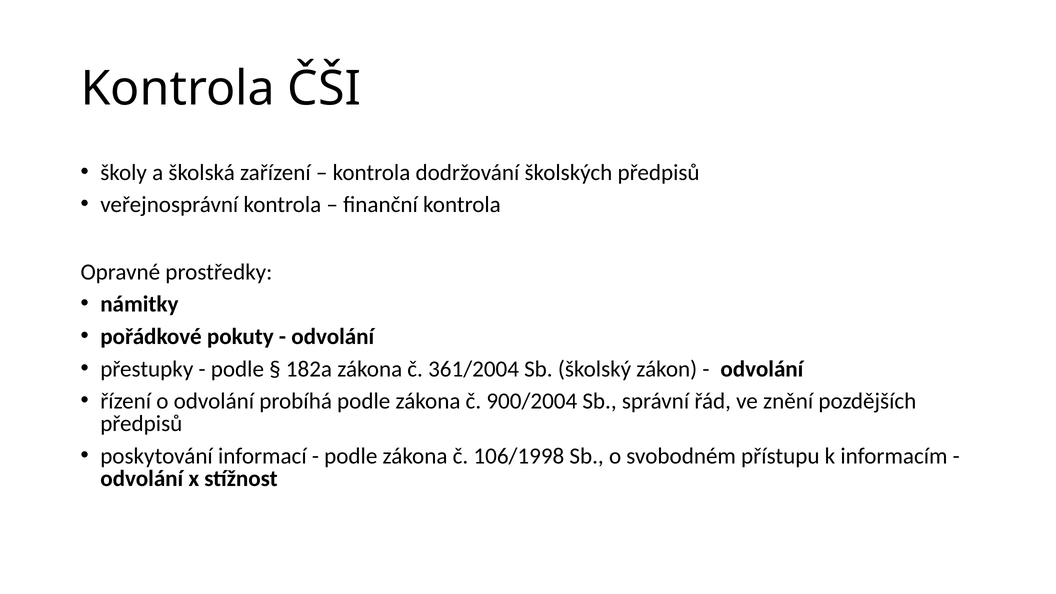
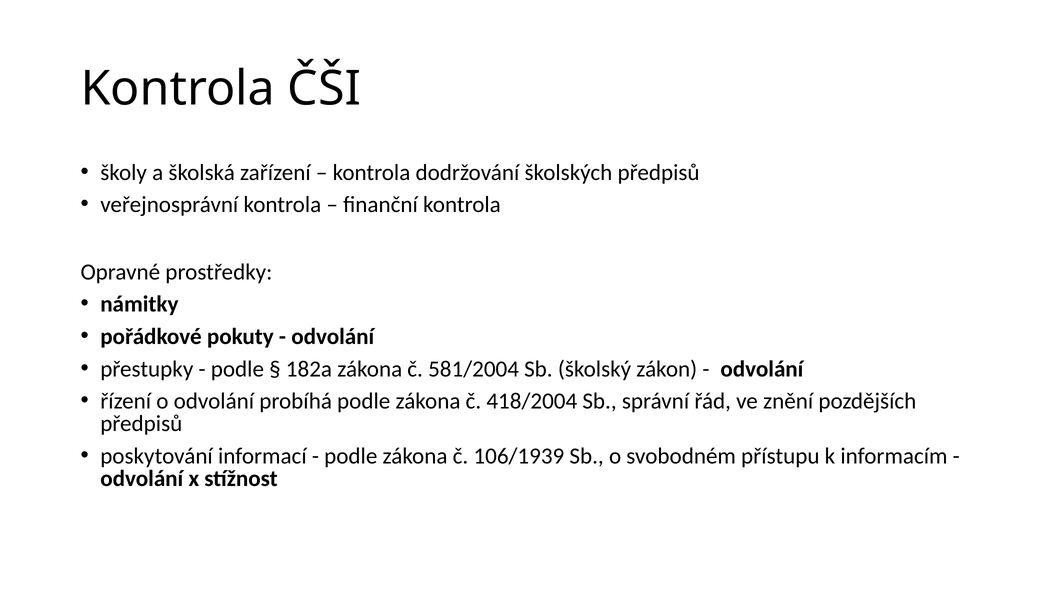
361/2004: 361/2004 -> 581/2004
900/2004: 900/2004 -> 418/2004
106/1998: 106/1998 -> 106/1939
